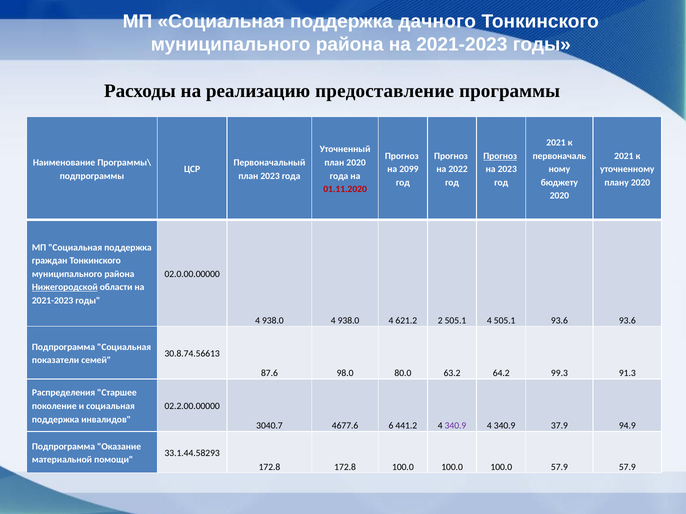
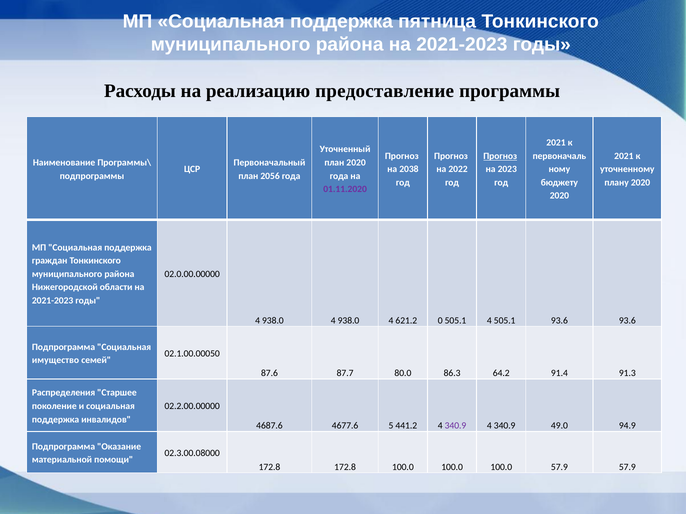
дачного: дачного -> пятница
2099: 2099 -> 2038
план 2023: 2023 -> 2056
01.11.2020 colour: red -> purple
Нижегородской underline: present -> none
2: 2 -> 0
30.8.74.56613: 30.8.74.56613 -> 02.1.00.00050
показатели: показатели -> имущество
98.0: 98.0 -> 87.7
63.2: 63.2 -> 86.3
99.3: 99.3 -> 91.4
3040.7: 3040.7 -> 4687.6
6: 6 -> 5
37.9: 37.9 -> 49.0
33.1.44.58293: 33.1.44.58293 -> 02.3.00.08000
